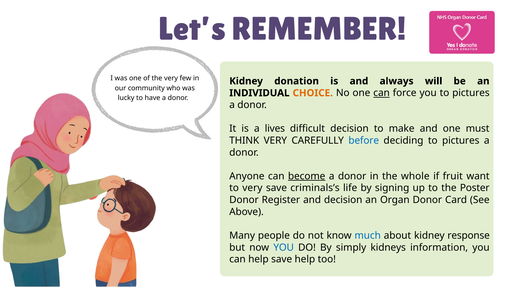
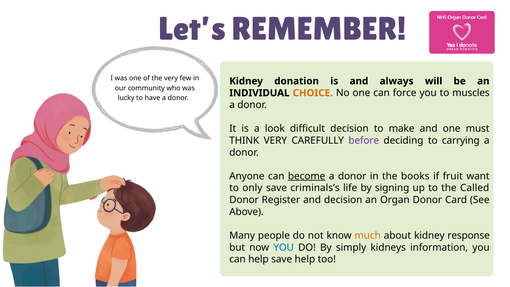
can at (382, 93) underline: present -> none
you to pictures: pictures -> muscles
lives: lives -> look
before colour: blue -> purple
deciding to pictures: pictures -> carrying
whole: whole -> books
to very: very -> only
Poster: Poster -> Called
much colour: blue -> orange
